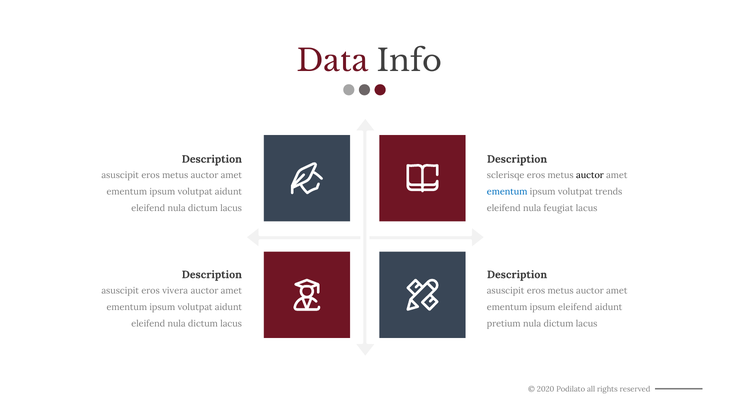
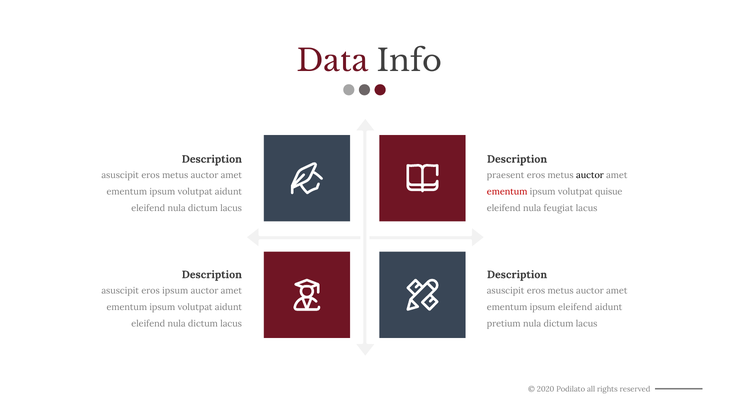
sclerisqe: sclerisqe -> praesent
ementum at (507, 192) colour: blue -> red
trends: trends -> quisue
eros vivera: vivera -> ipsum
